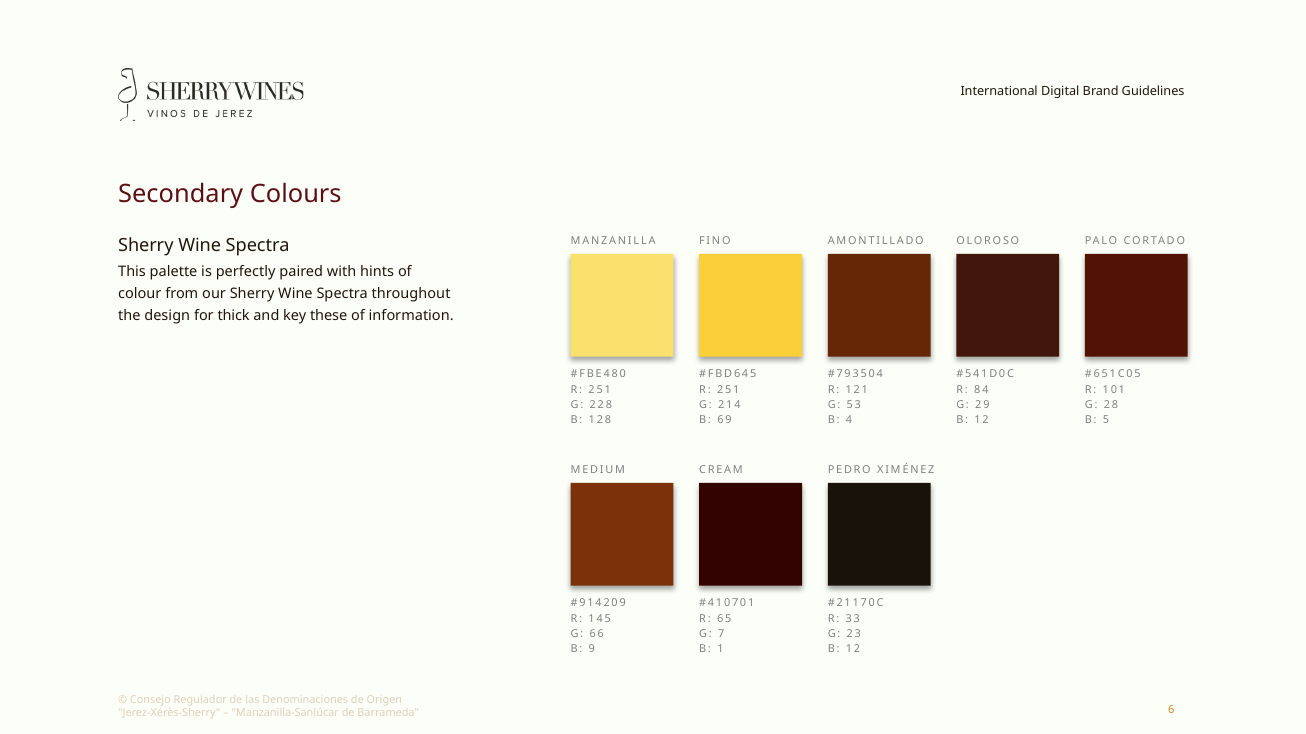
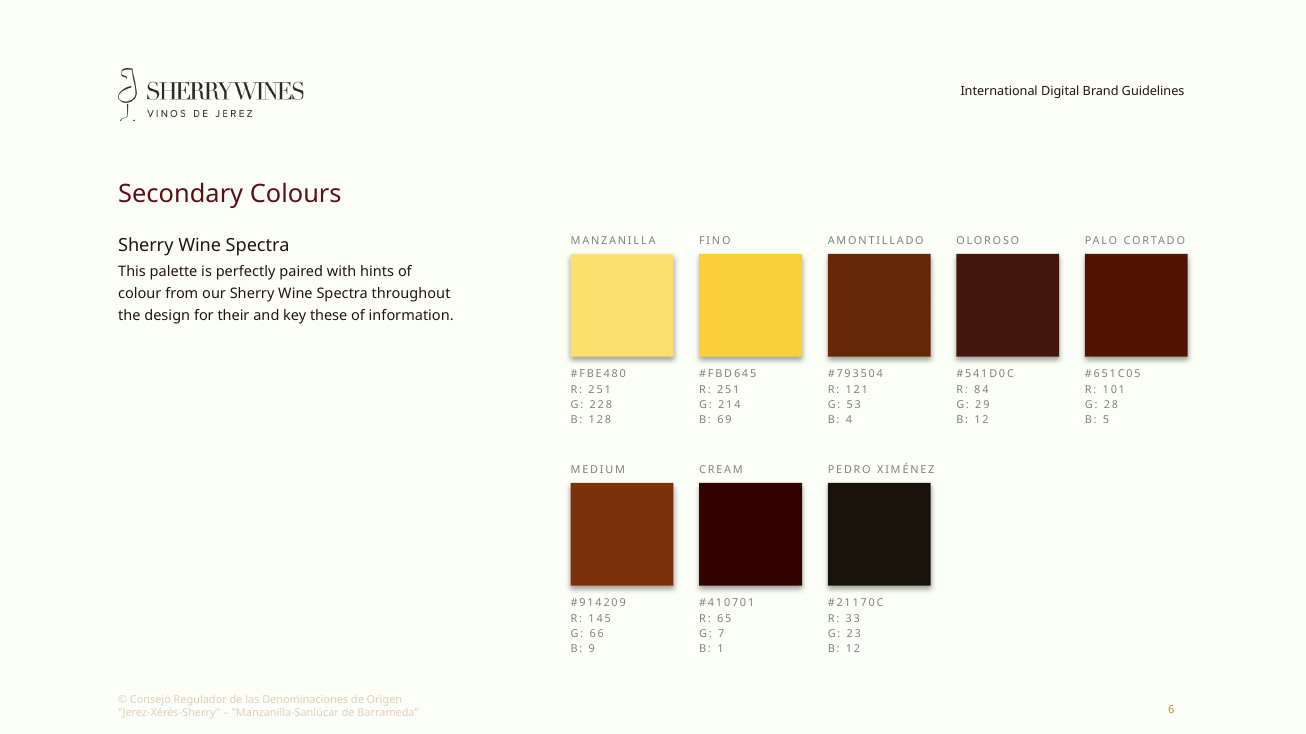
thick: thick -> their
